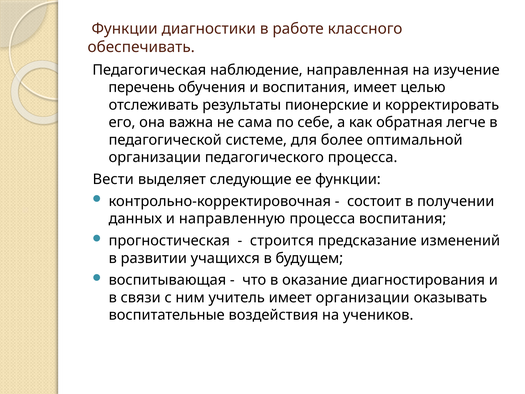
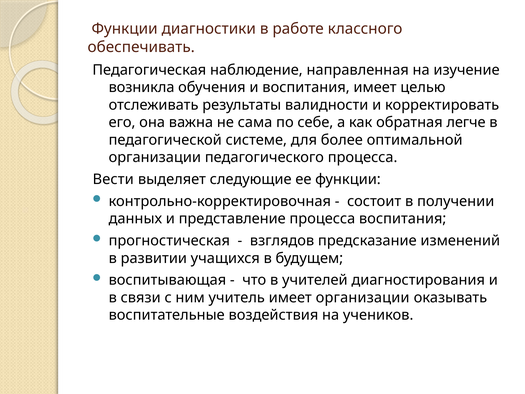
перечень: перечень -> возникла
пионерские: пионерские -> валидности
направленную: направленную -> представление
строится: строится -> взглядов
оказание: оказание -> учителей
